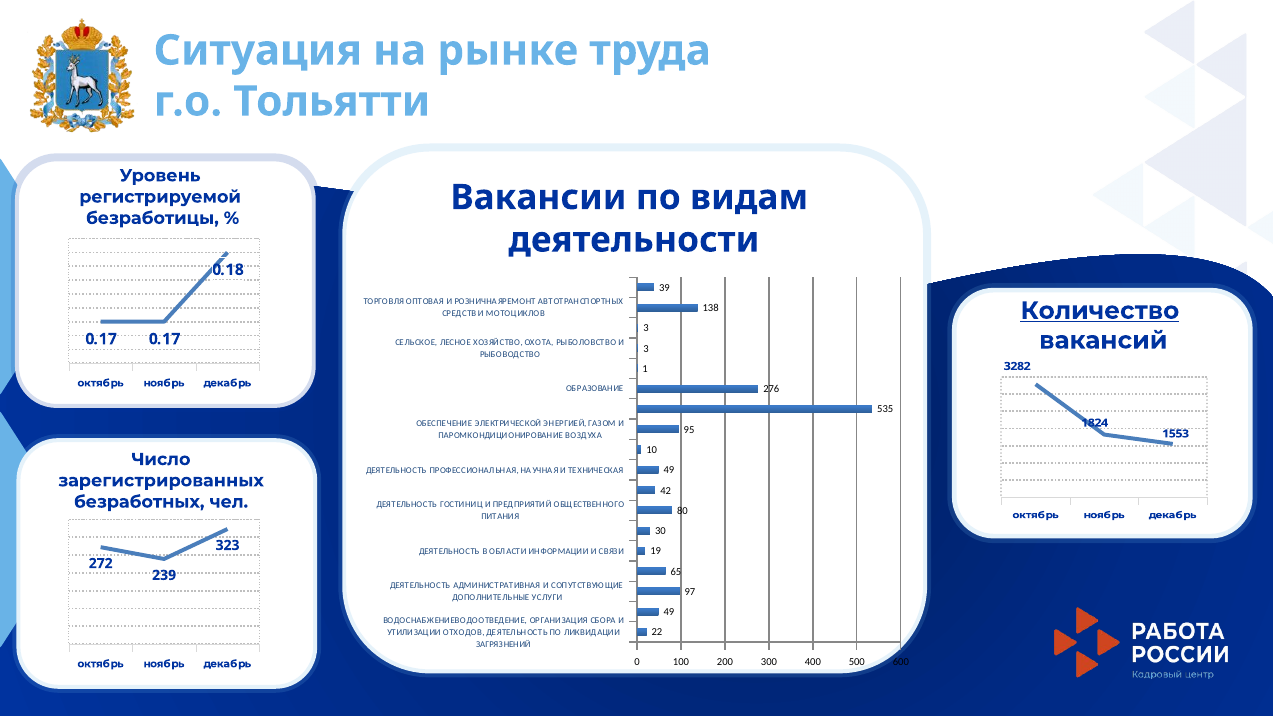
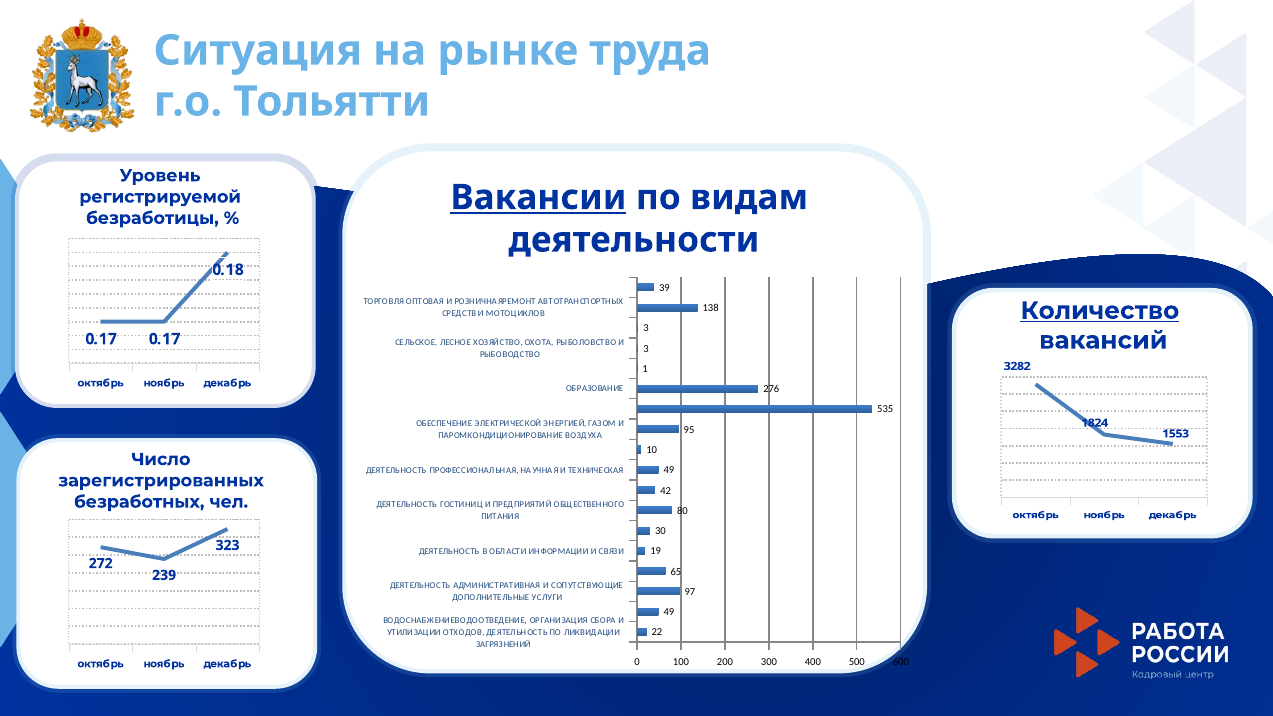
Вакансии underline: none -> present
